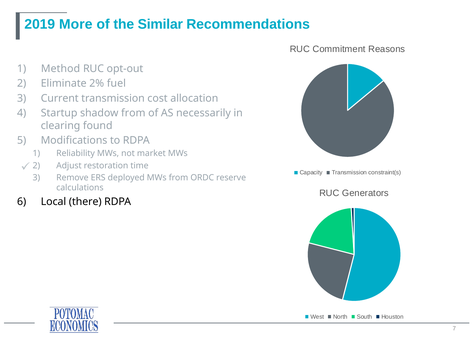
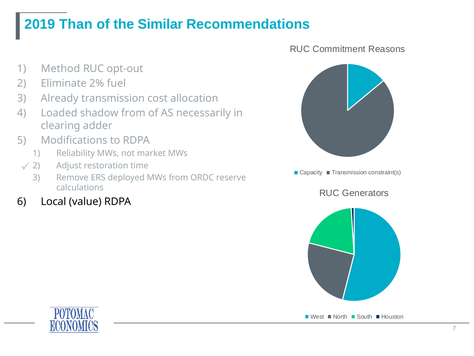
More: More -> Than
Current: Current -> Already
Startup: Startup -> Loaded
found: found -> adder
there: there -> value
